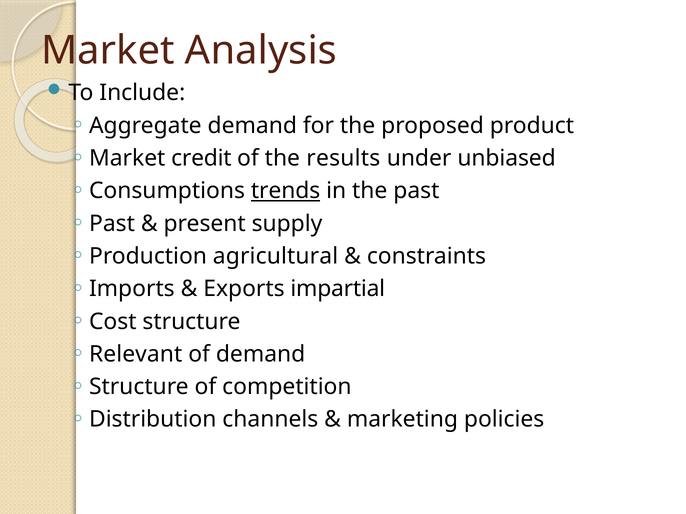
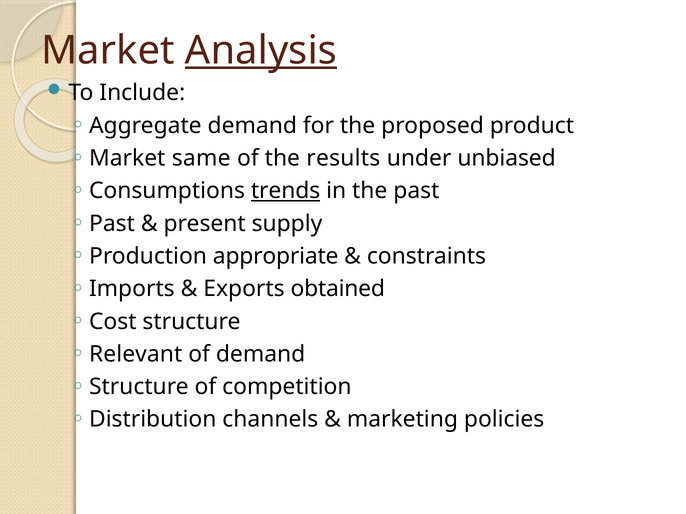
Analysis underline: none -> present
credit: credit -> same
agricultural: agricultural -> appropriate
impartial: impartial -> obtained
